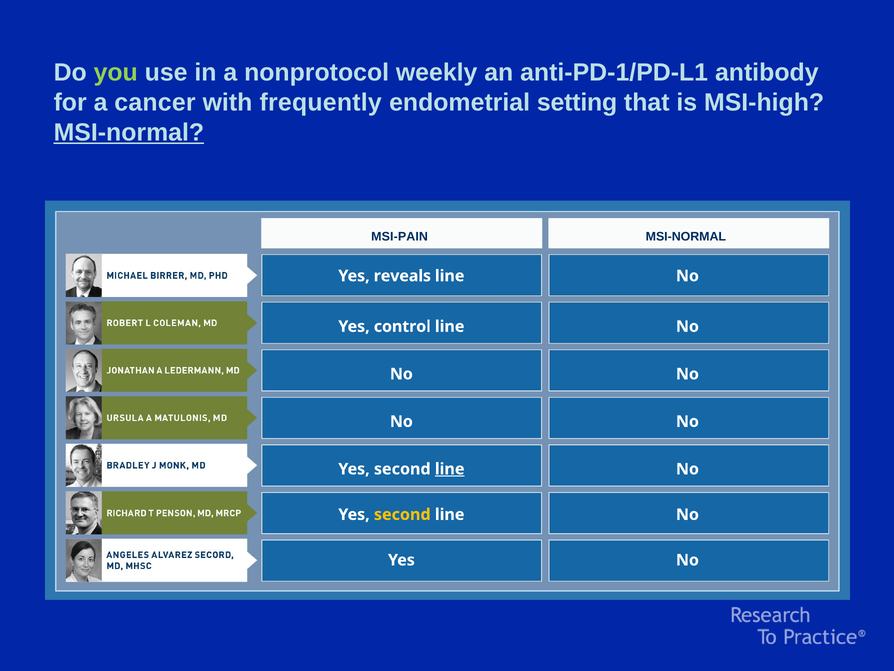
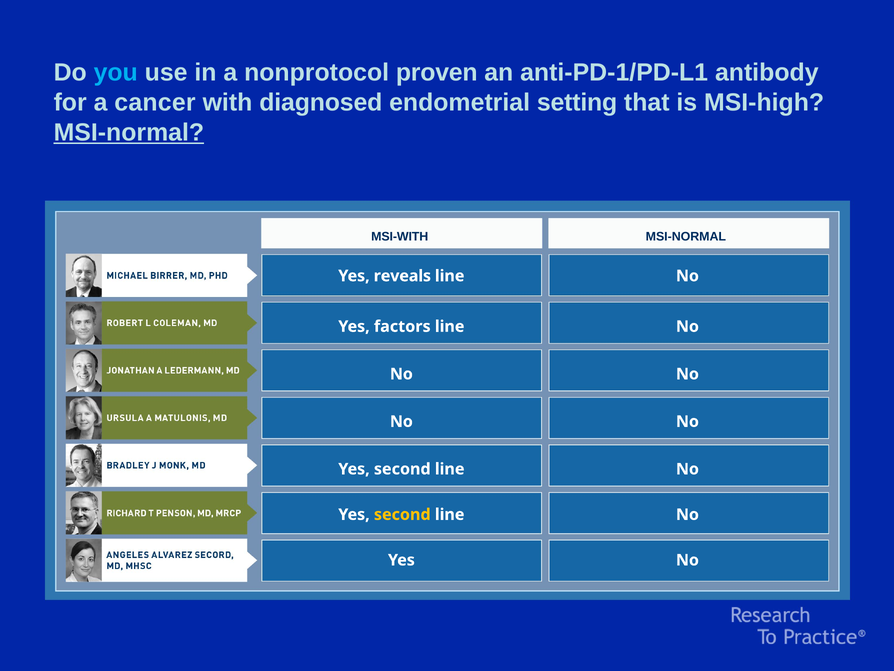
you colour: light green -> light blue
weekly: weekly -> proven
frequently: frequently -> diagnosed
MSI-PAIN: MSI-PAIN -> MSI-WITH
control: control -> factors
line at (450, 469) underline: present -> none
